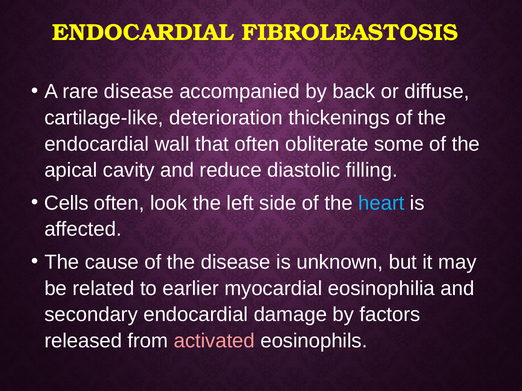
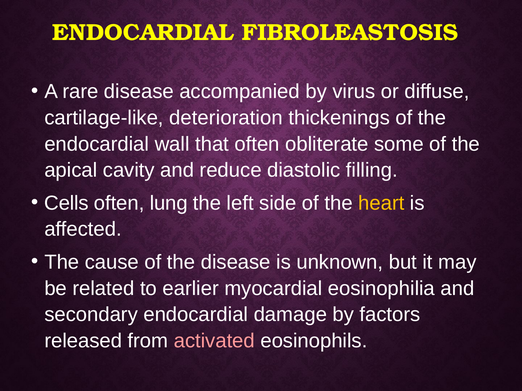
back: back -> virus
look: look -> lung
heart colour: light blue -> yellow
